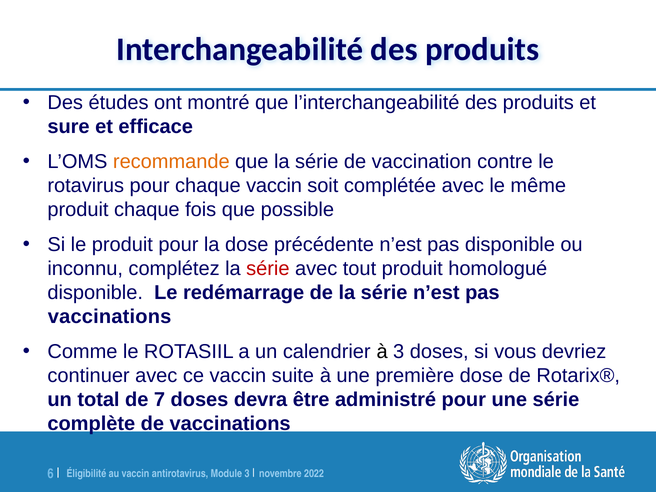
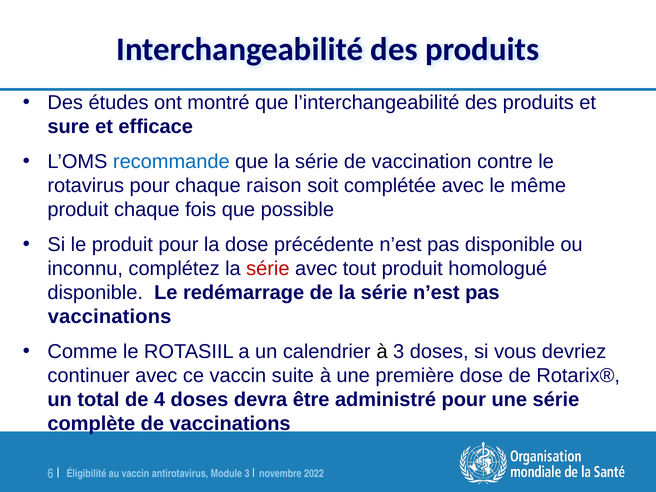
recommande colour: orange -> blue
chaque vaccin: vaccin -> raison
7: 7 -> 4
